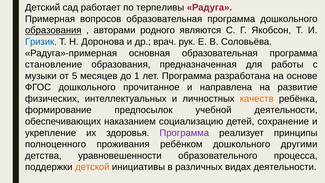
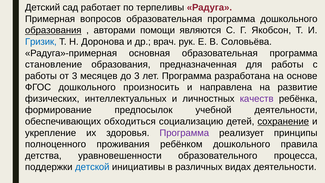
родного: родного -> помощи
музыки at (41, 76): музыки -> работы
от 5: 5 -> 3
до 1: 1 -> 3
прочитанное: прочитанное -> произносить
качеств colour: orange -> purple
наказанием: наказанием -> обходиться
сохранение underline: none -> present
другими: другими -> правила
детской colour: orange -> blue
